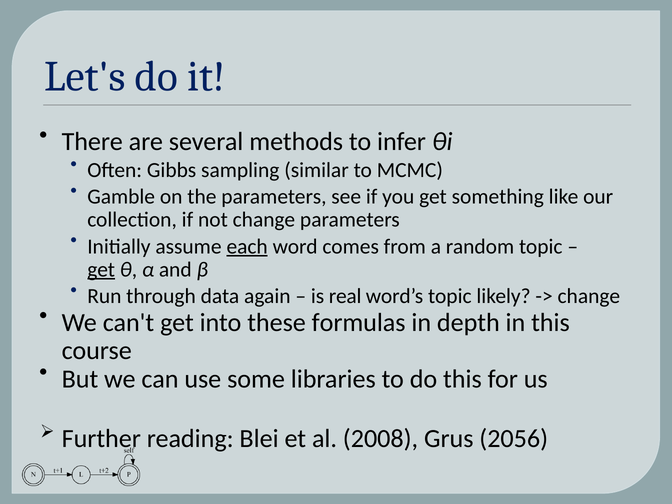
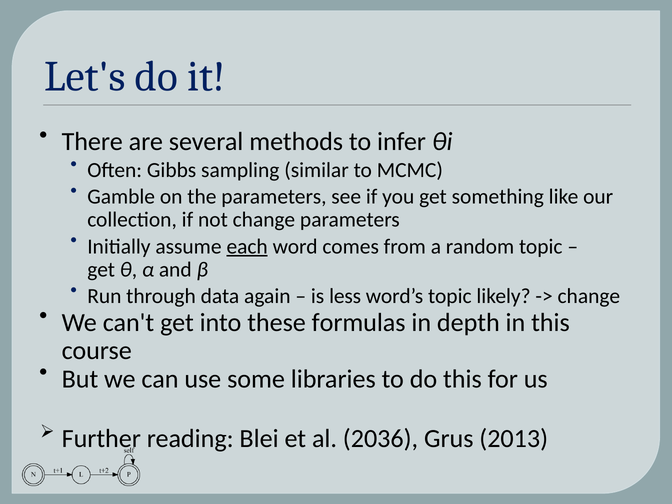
get at (101, 270) underline: present -> none
real: real -> less
2008: 2008 -> 2036
2056: 2056 -> 2013
